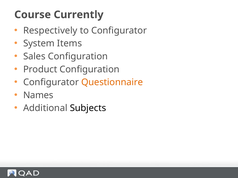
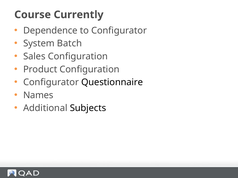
Respectively: Respectively -> Dependence
Items: Items -> Batch
Questionnaire colour: orange -> black
